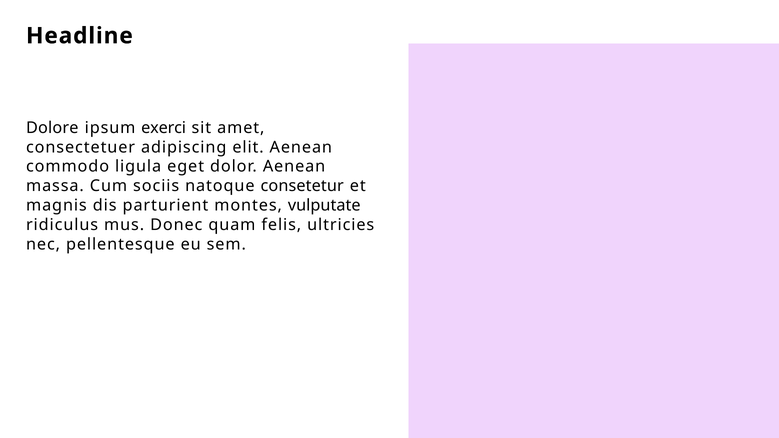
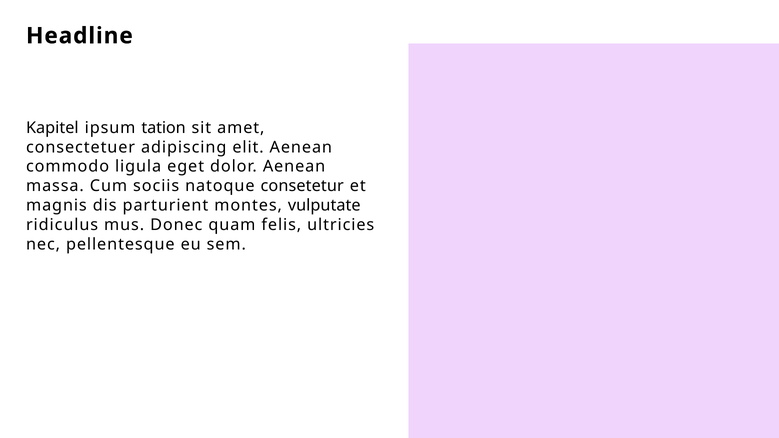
Dolore: Dolore -> Kapitel
exerci: exerci -> tation
